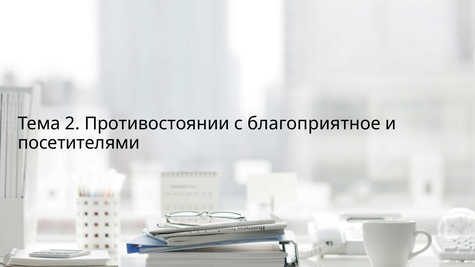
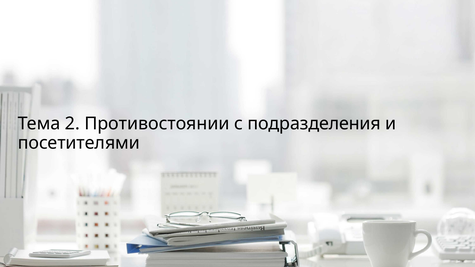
благоприятное: благоприятное -> подразделения
